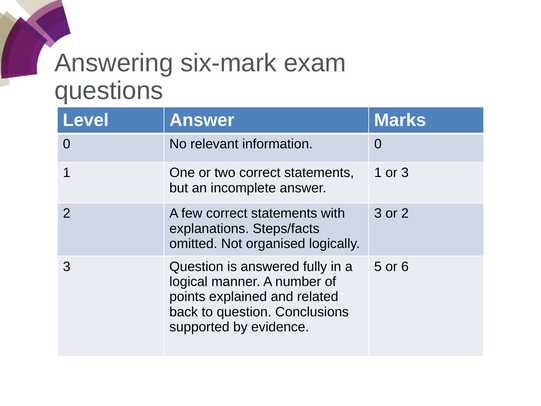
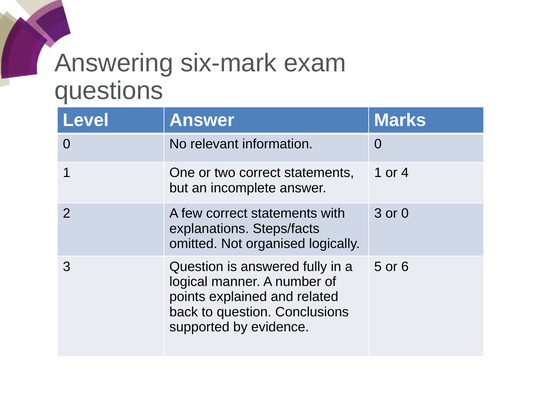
or 3: 3 -> 4
or 2: 2 -> 0
